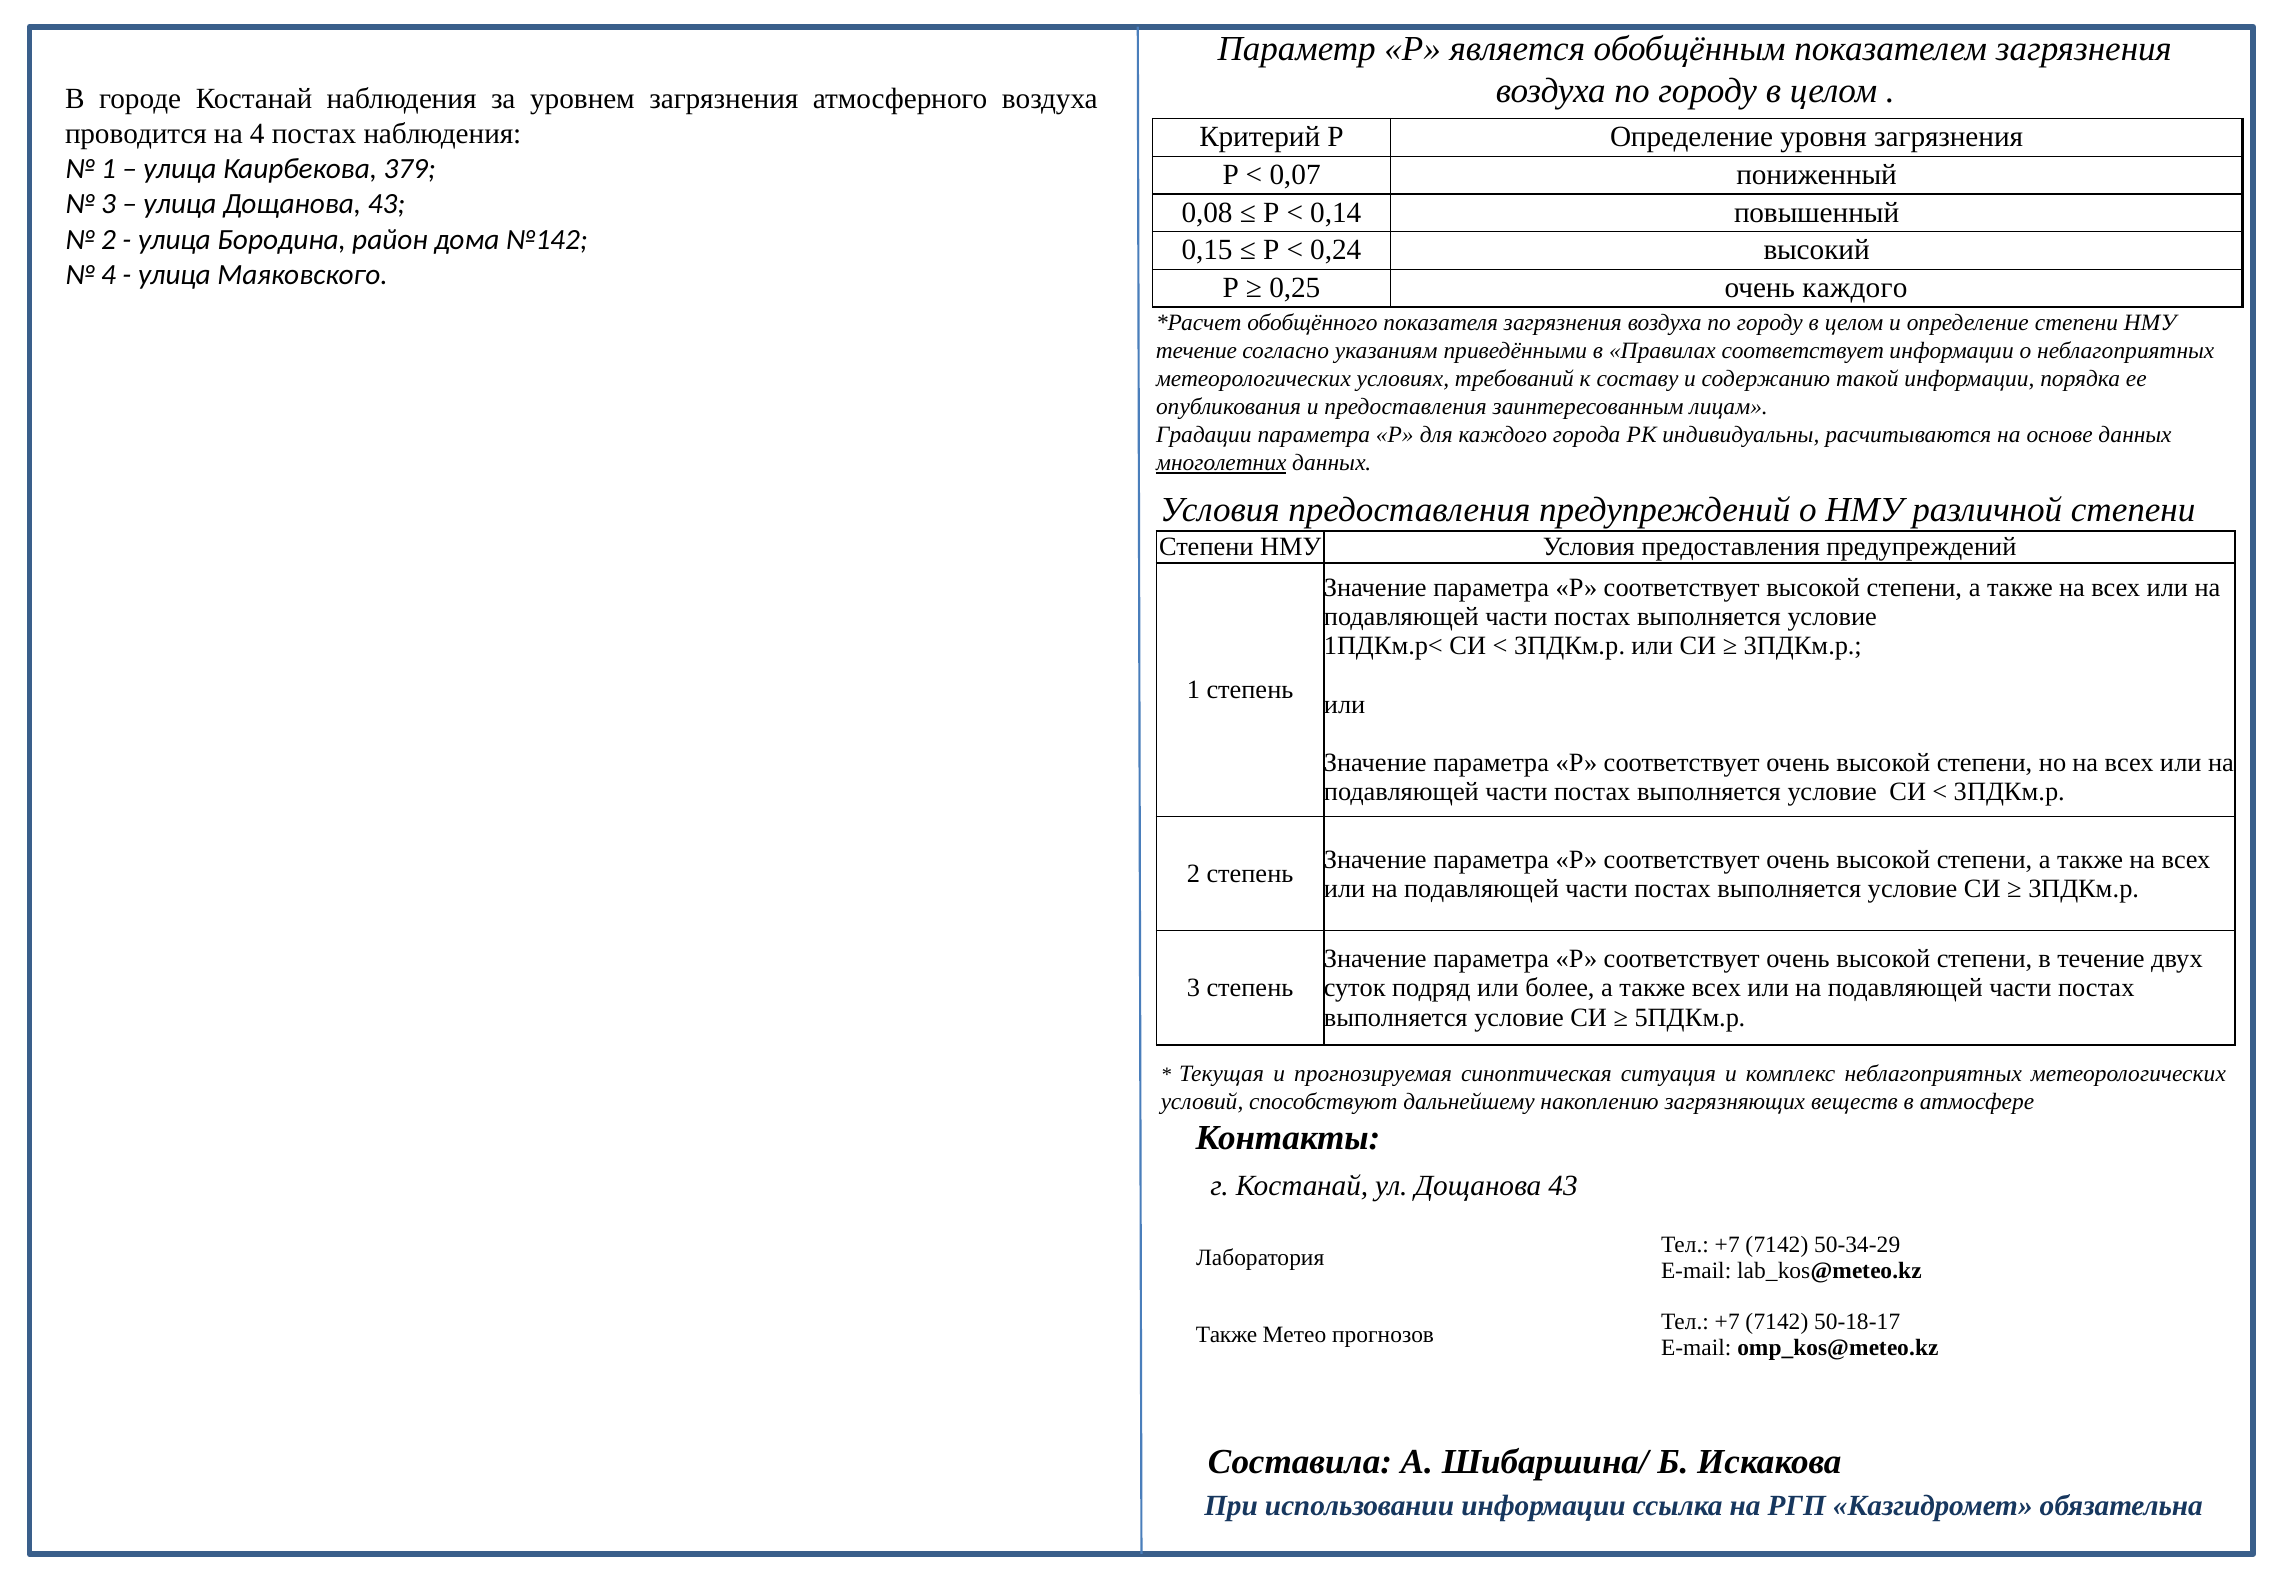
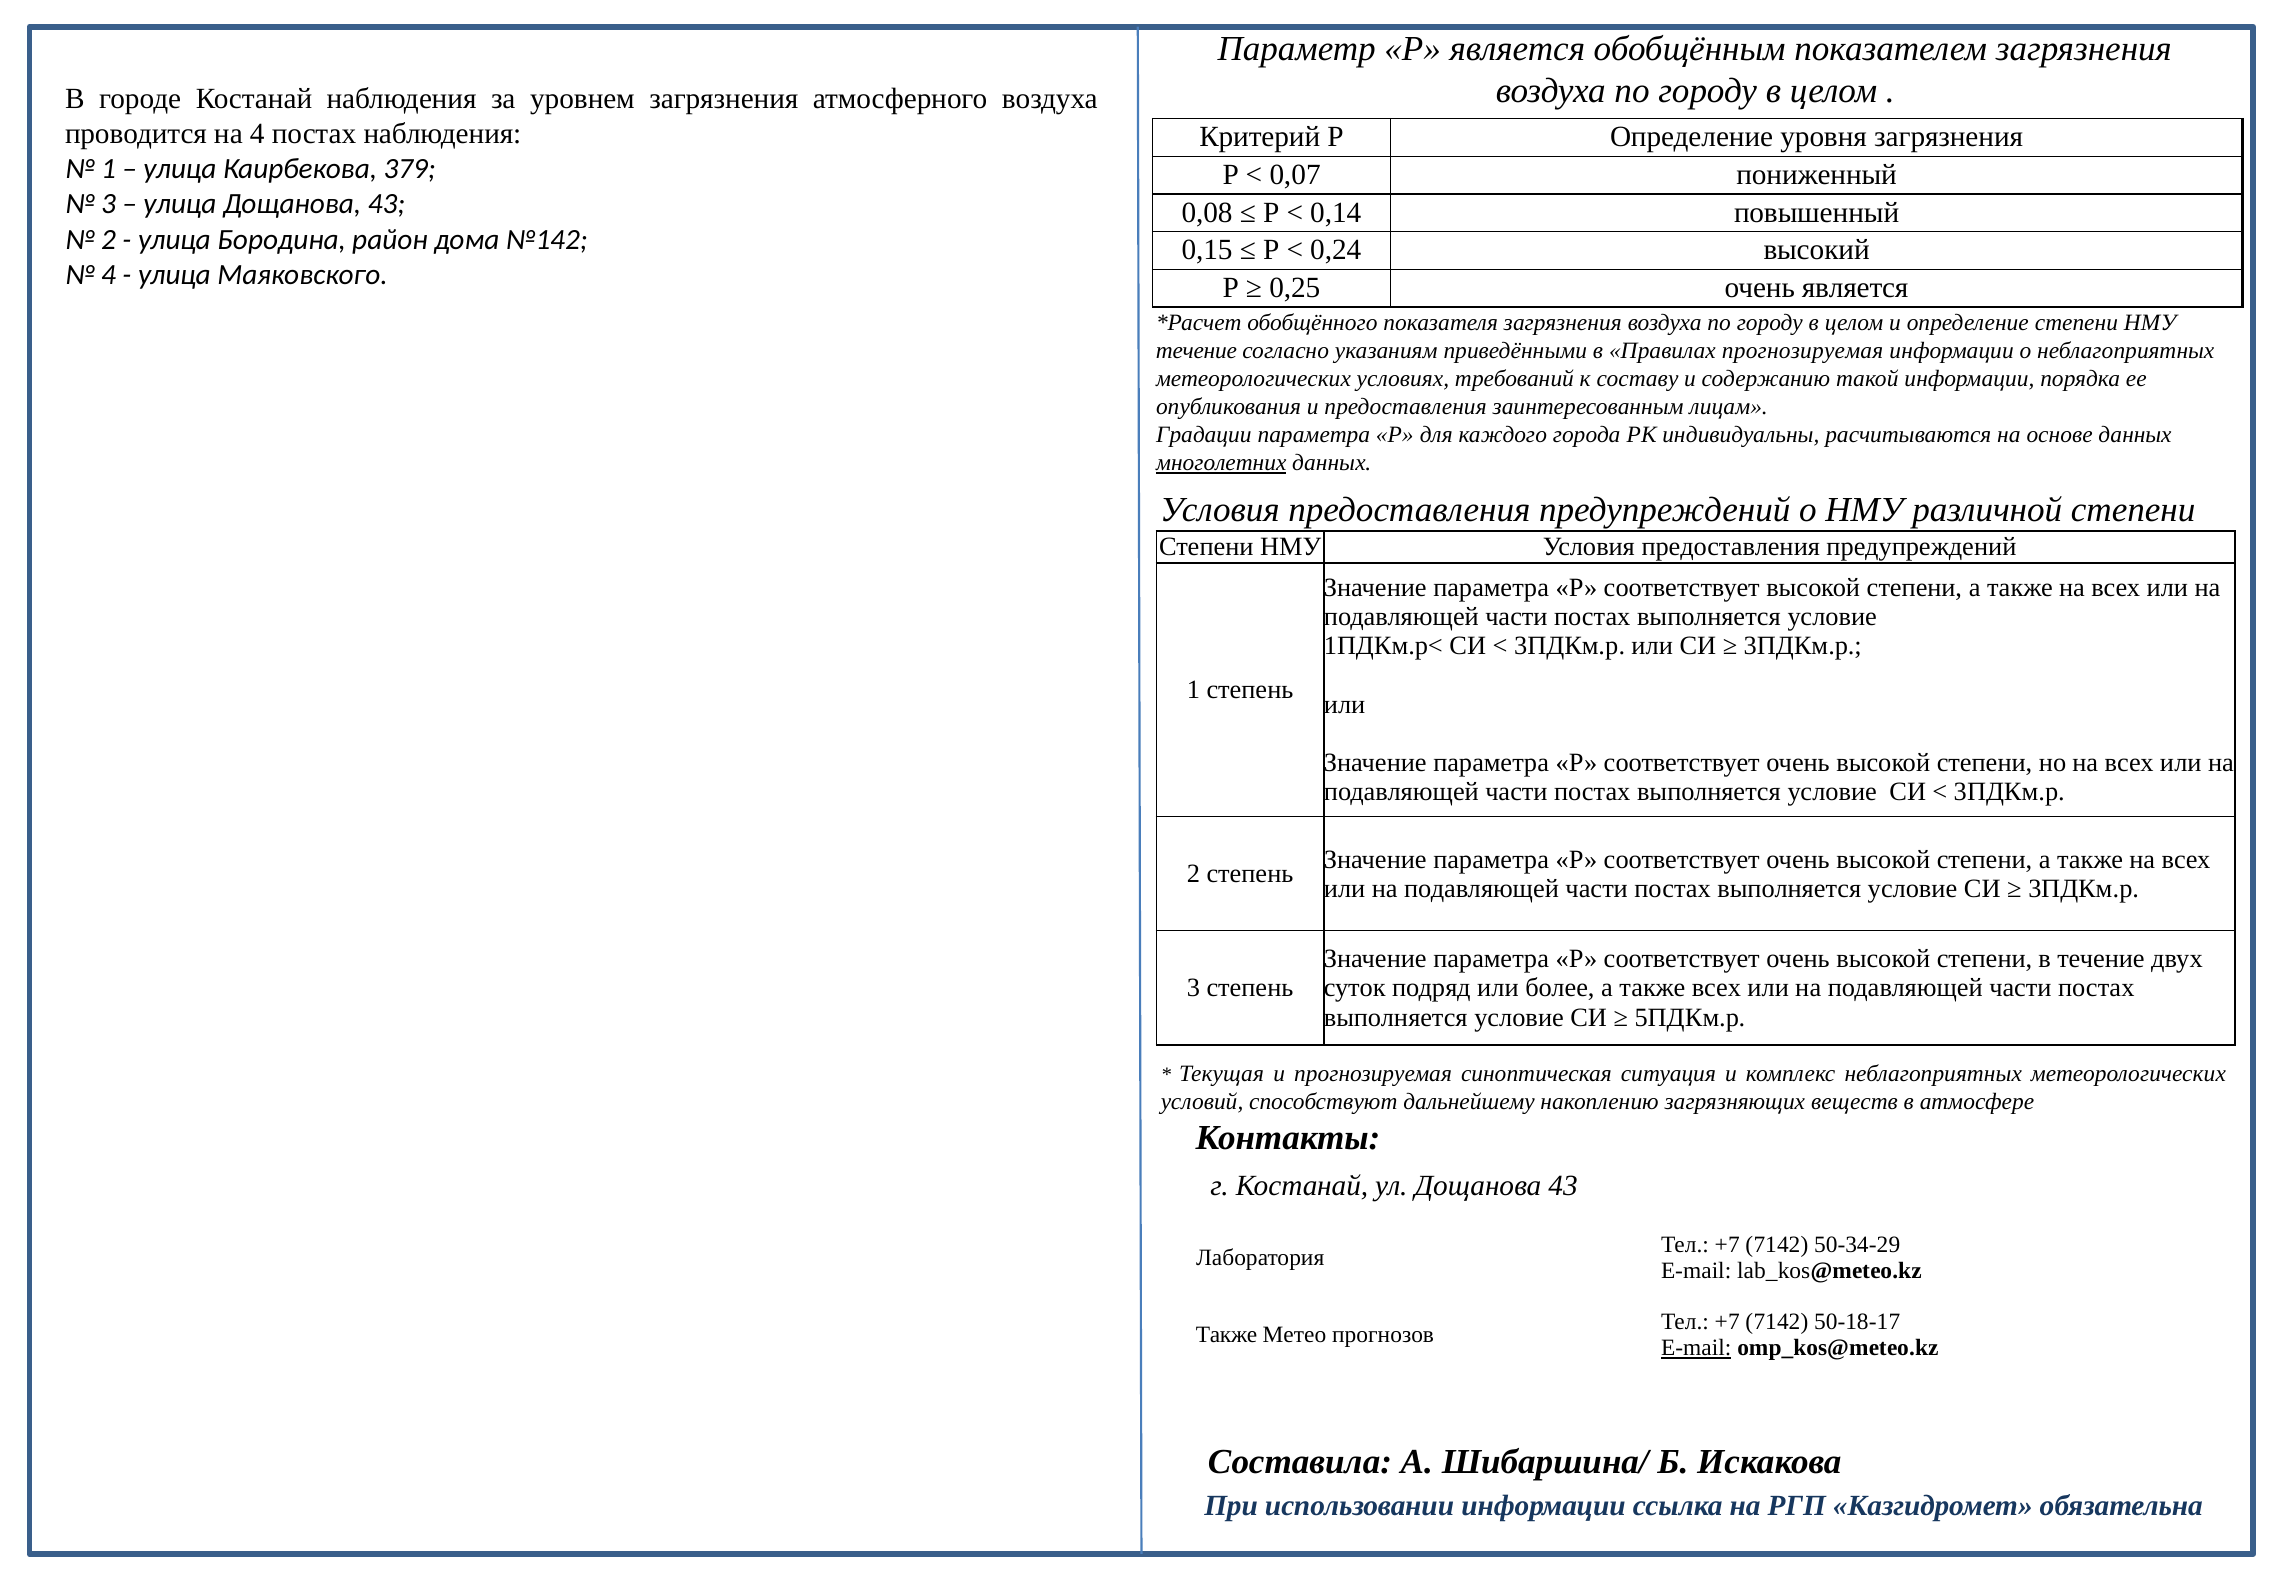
очень каждого: каждого -> является
Правилах соответствует: соответствует -> прогнозируемая
E-mail at (1696, 1348) underline: none -> present
